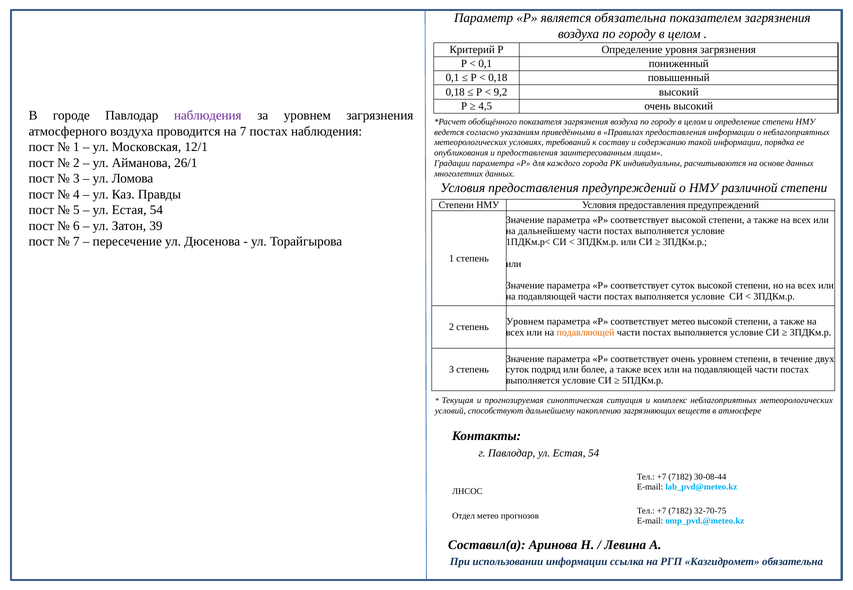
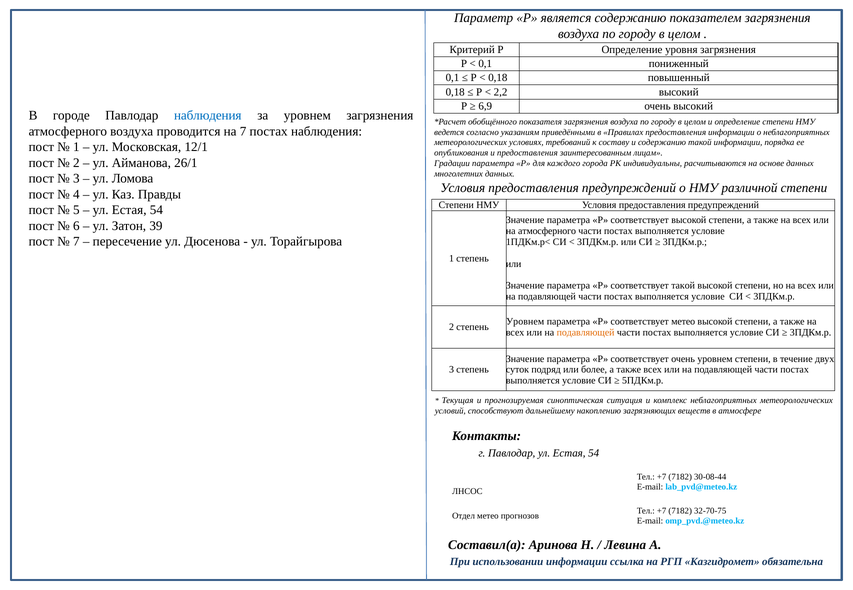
является обязательна: обязательна -> содержанию
9,2: 9,2 -> 2,2
4,5: 4,5 -> 6,9
наблюдения at (208, 116) colour: purple -> blue
на дальнейшему: дальнейшему -> атмосферного
соответствует суток: суток -> такой
